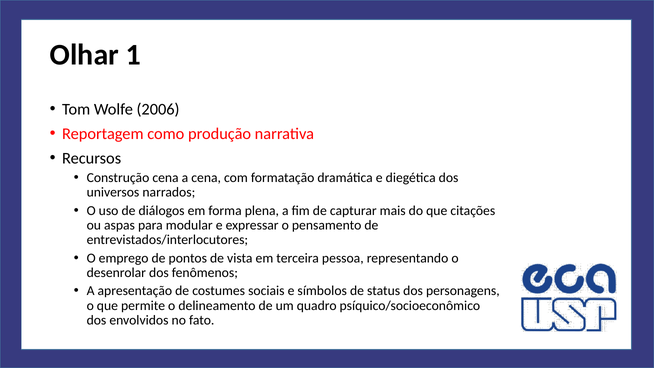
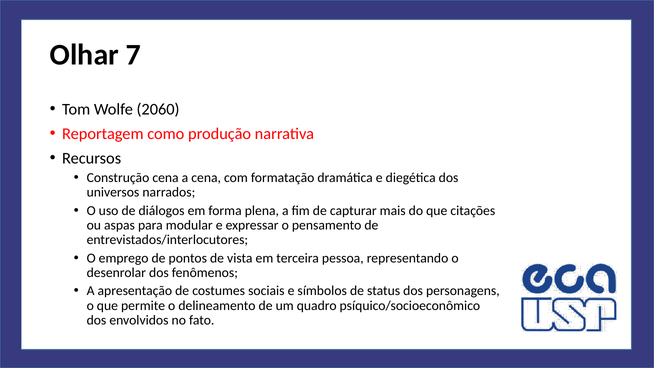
1: 1 -> 7
2006: 2006 -> 2060
